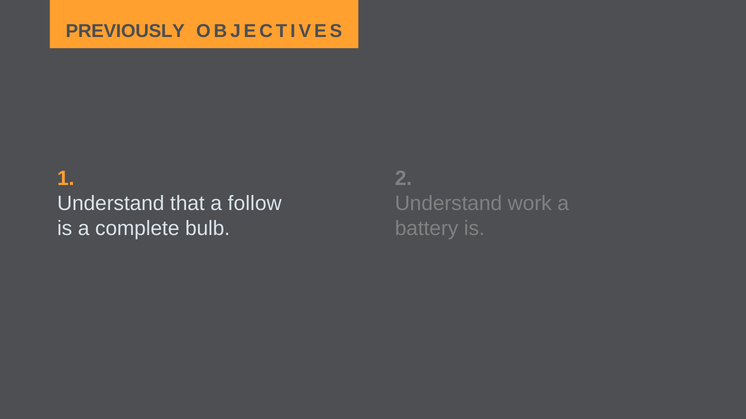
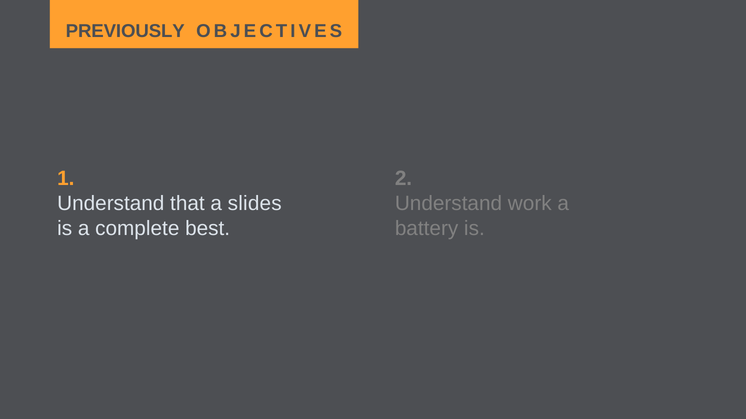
follow: follow -> slides
bulb: bulb -> best
